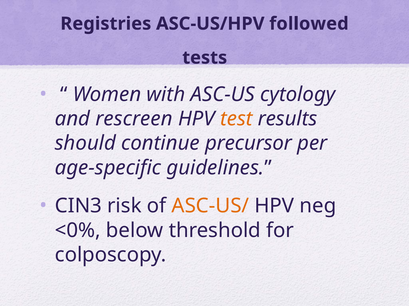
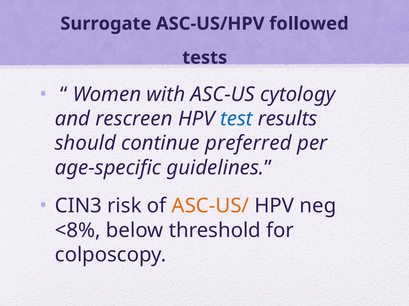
Registries: Registries -> Surrogate
test colour: orange -> blue
precursor: precursor -> preferred
<0%: <0% -> <8%
